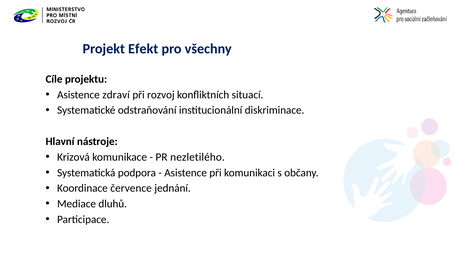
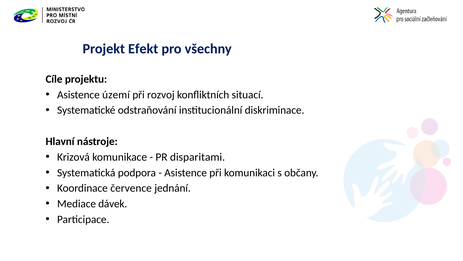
zdraví: zdraví -> území
nezletilého: nezletilého -> disparitami
dluhů: dluhů -> dávek
